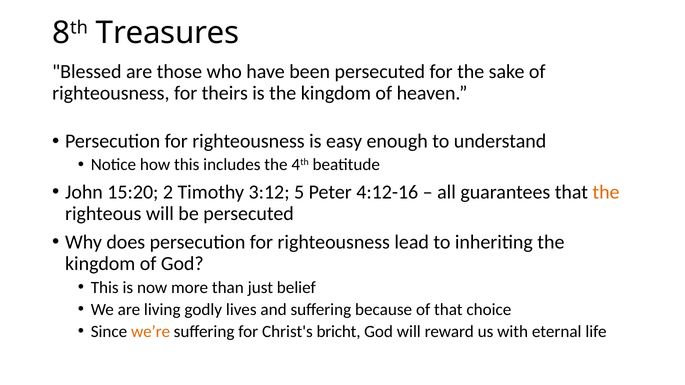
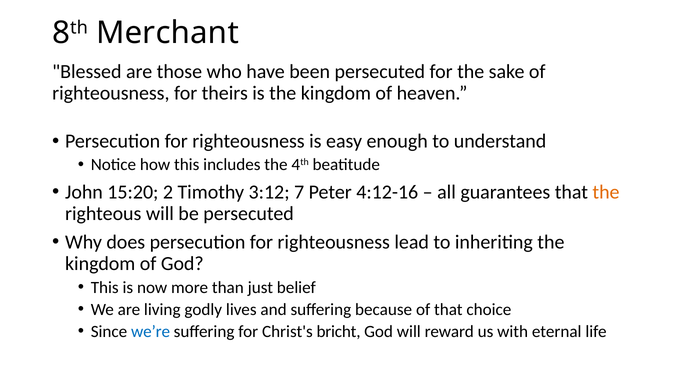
Treasures: Treasures -> Merchant
5: 5 -> 7
we’re colour: orange -> blue
